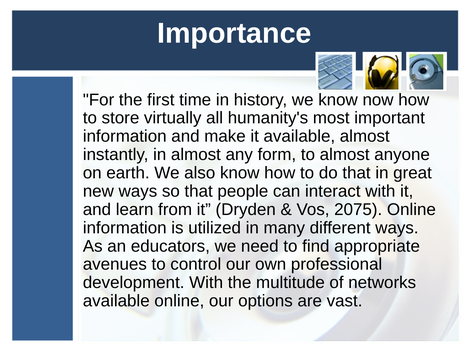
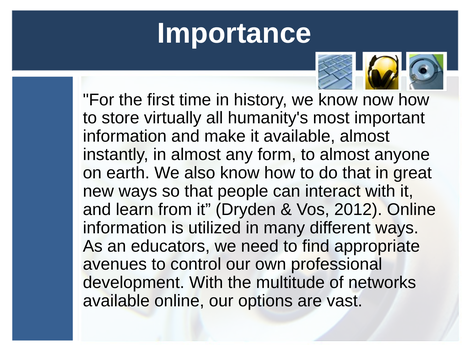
2075: 2075 -> 2012
